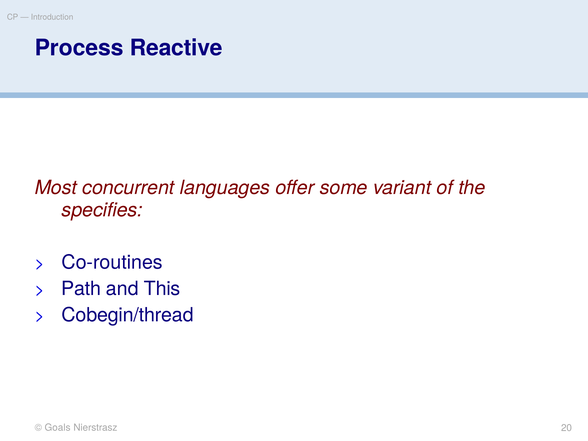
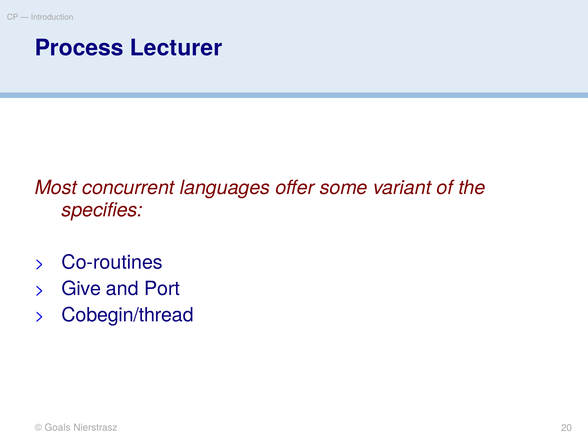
Reactive: Reactive -> Lecturer
Path: Path -> Give
This: This -> Port
